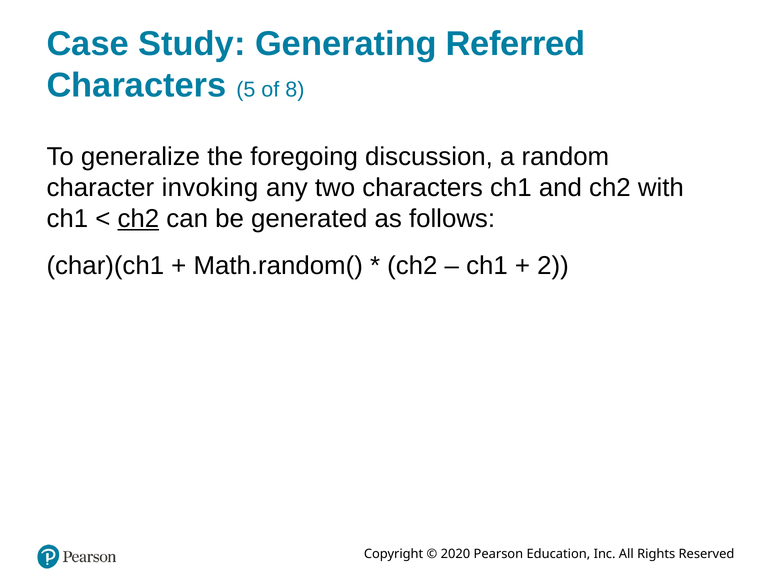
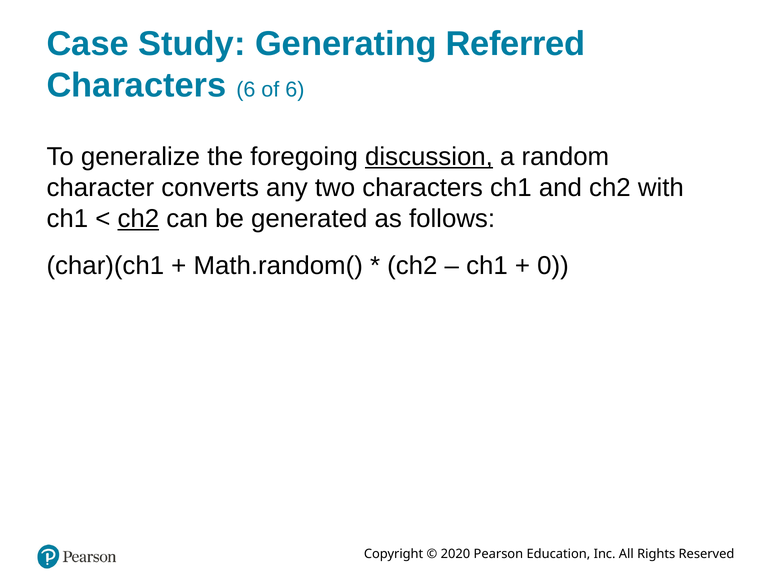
Characters 5: 5 -> 6
of 8: 8 -> 6
discussion underline: none -> present
invoking: invoking -> converts
2: 2 -> 0
